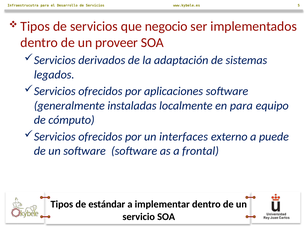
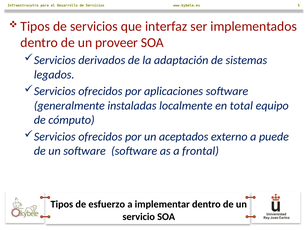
negocio: negocio -> interfaz
en para: para -> total
interfaces: interfaces -> aceptados
estándar: estándar -> esfuerzo
